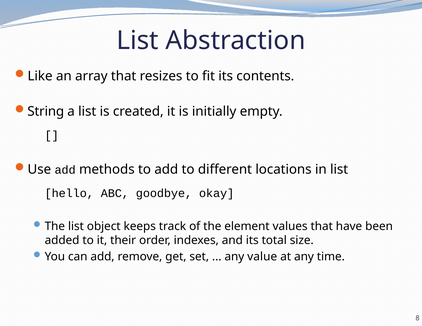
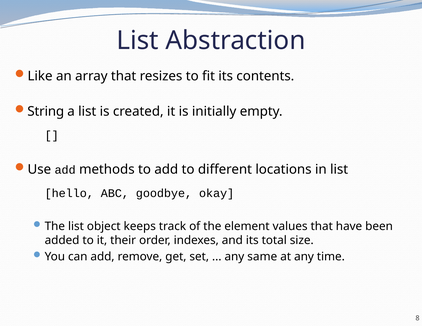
value: value -> same
